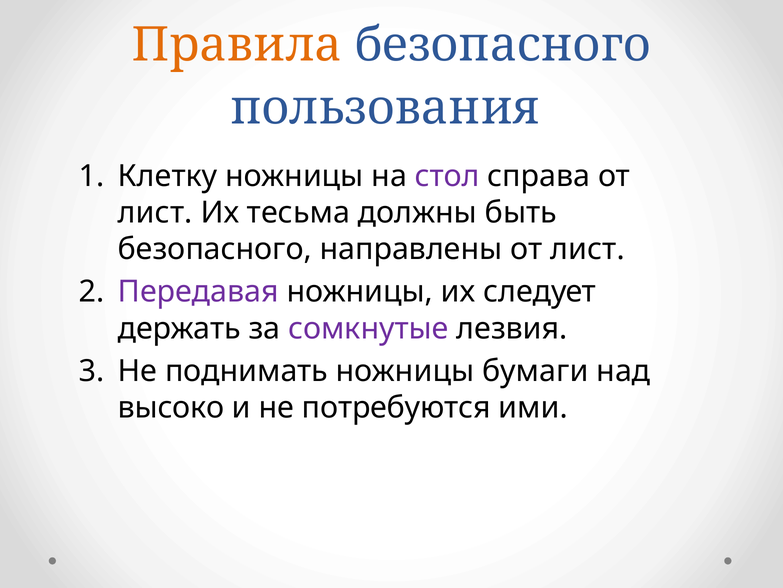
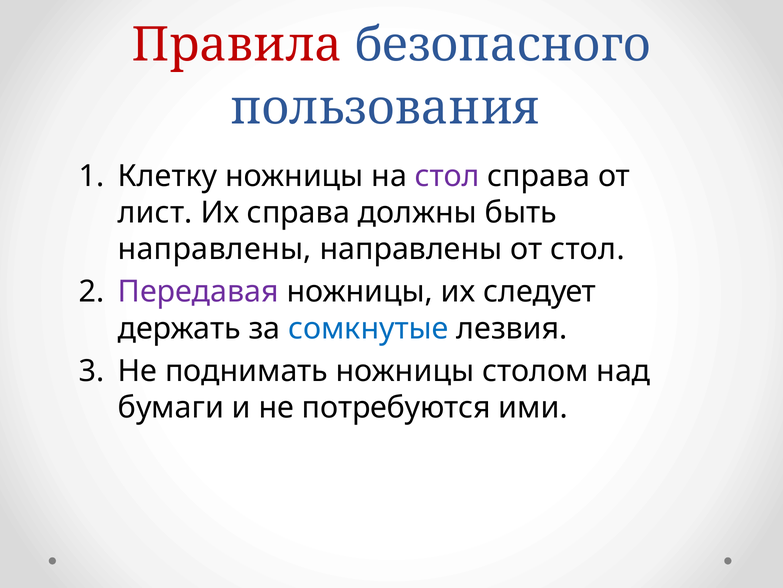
Правила colour: orange -> red
Их тесьма: тесьма -> справа
безопасного at (215, 249): безопасного -> направлены
направлены от лист: лист -> стол
сомкнутые colour: purple -> blue
бумаги: бумаги -> столом
высоко: высоко -> бумаги
